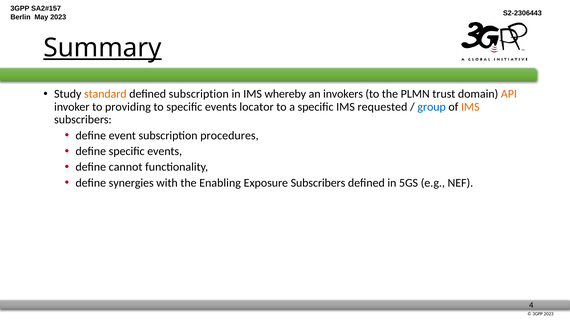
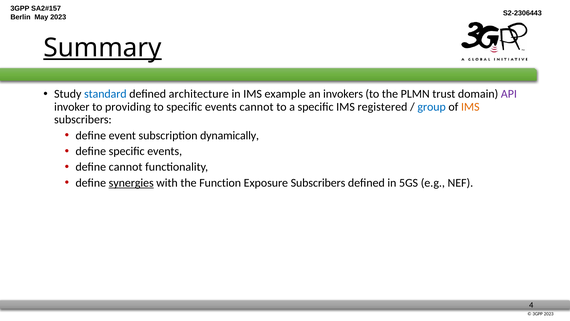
standard colour: orange -> blue
defined subscription: subscription -> architecture
whereby: whereby -> example
API colour: orange -> purple
events locator: locator -> cannot
requested: requested -> registered
procedures: procedures -> dynamically
synergies underline: none -> present
Enabling: Enabling -> Function
